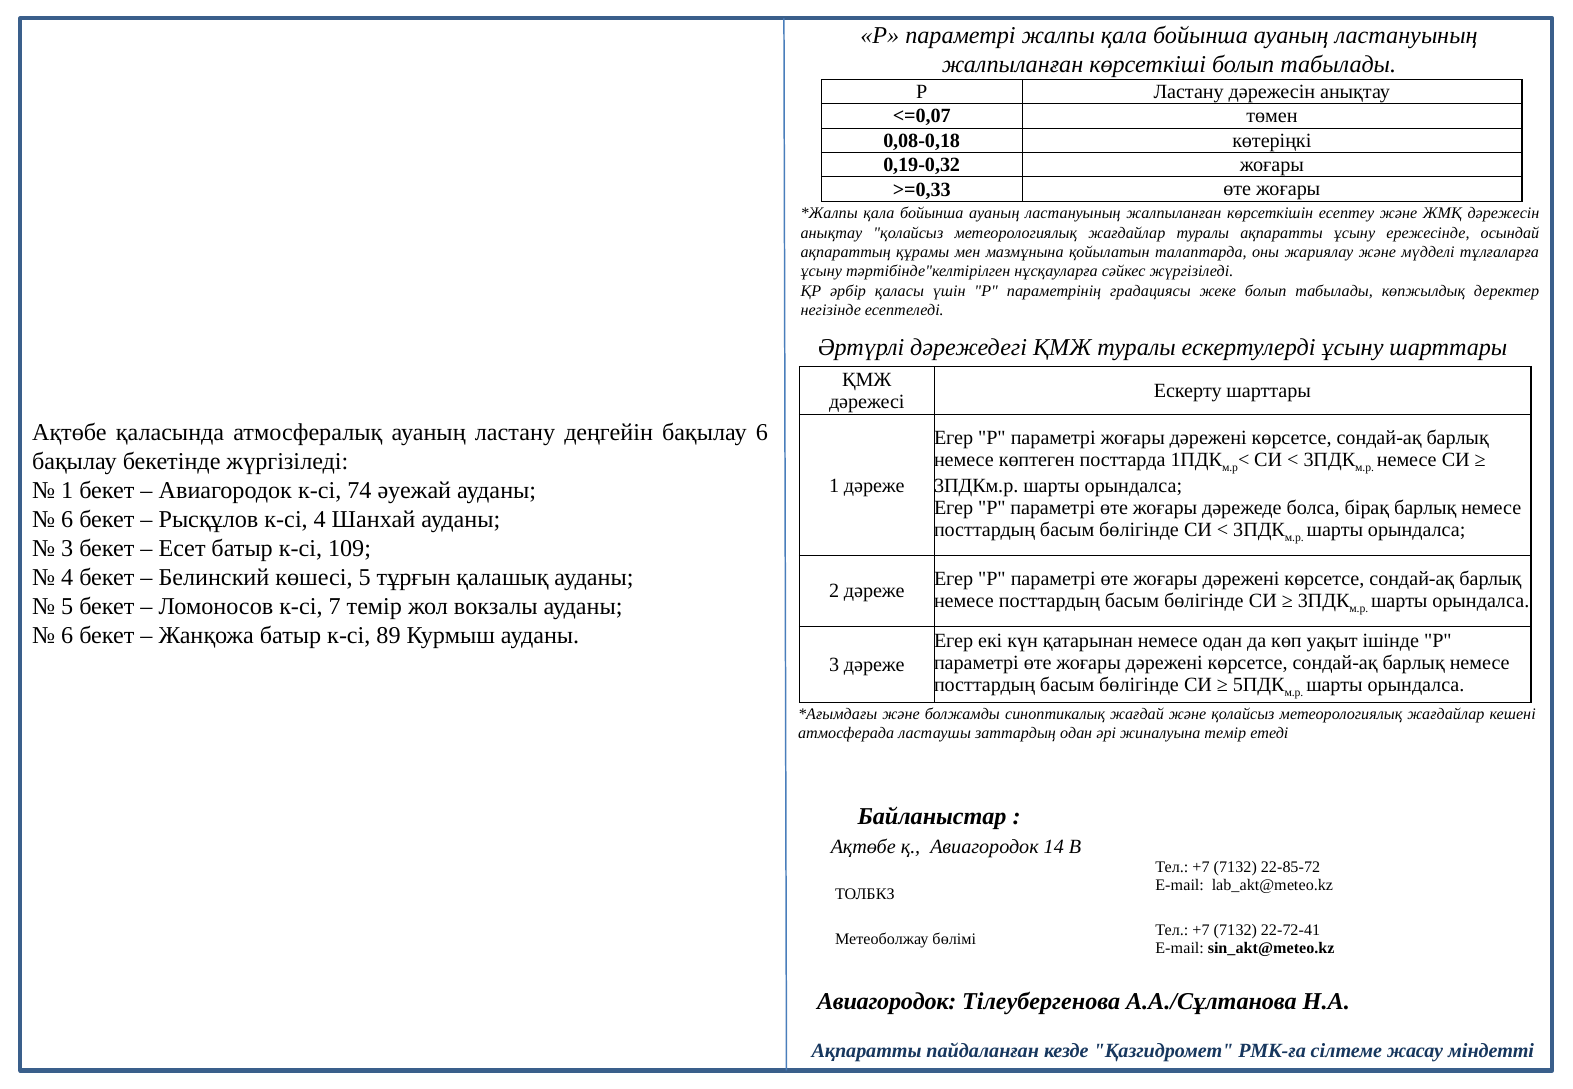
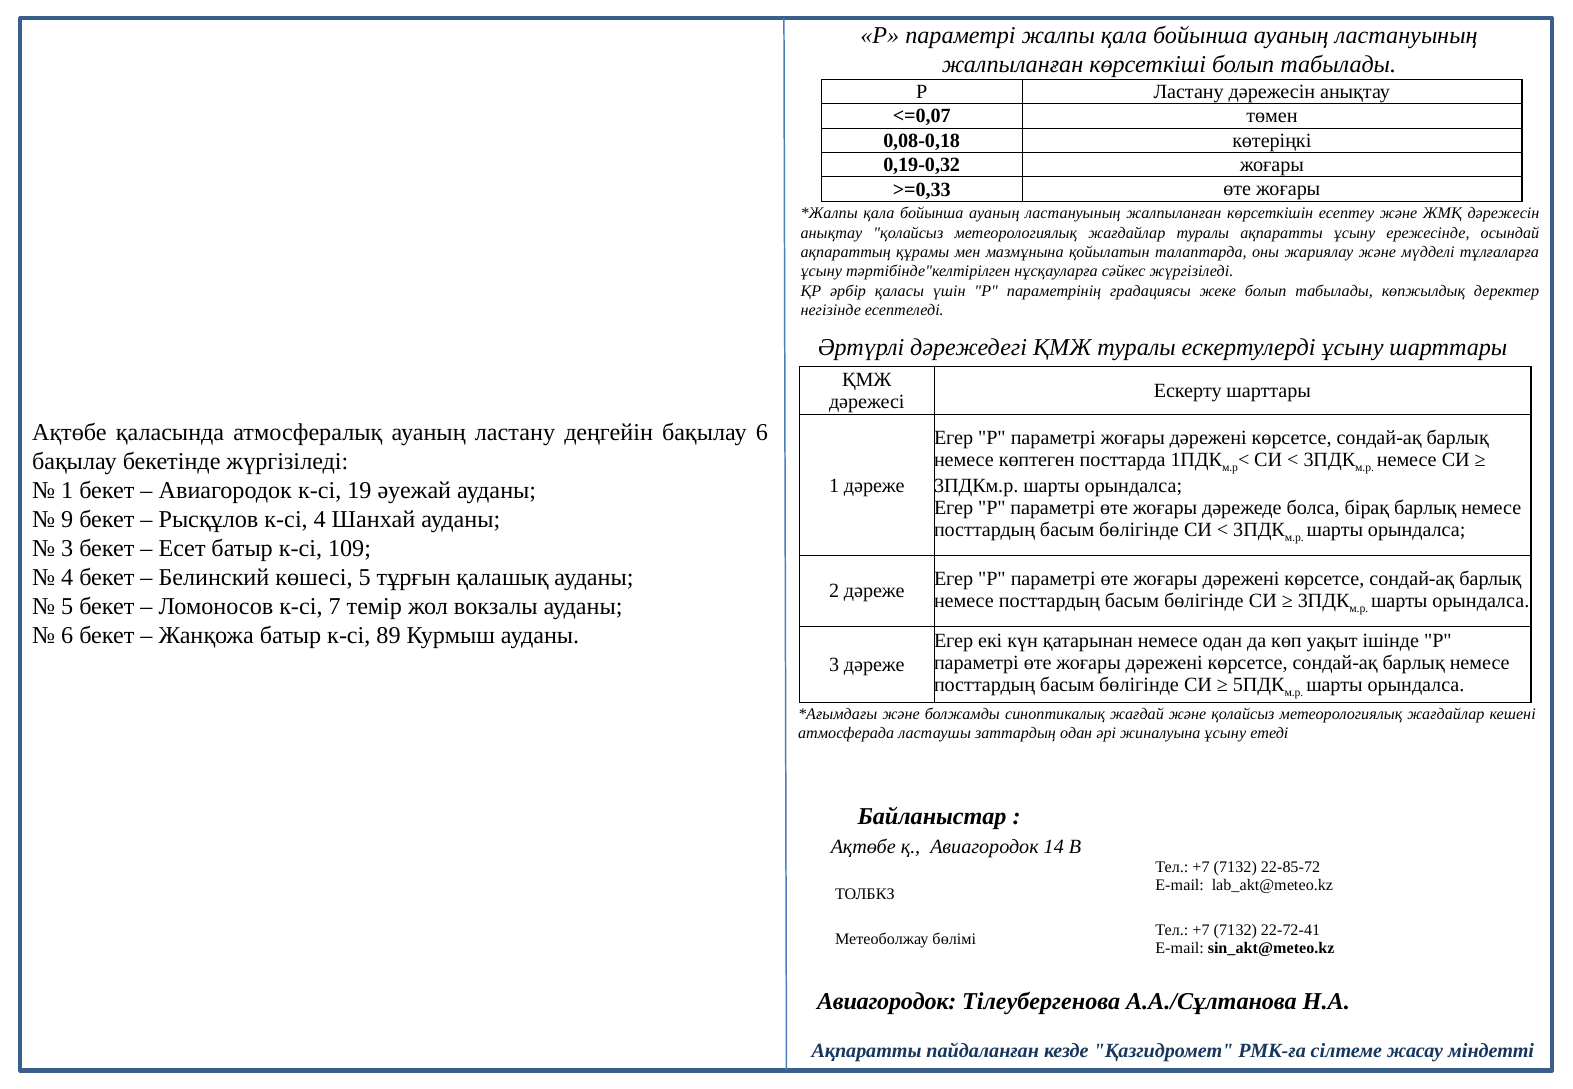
74: 74 -> 19
6 at (67, 519): 6 -> 9
жиналуына темір: темір -> ұсыну
